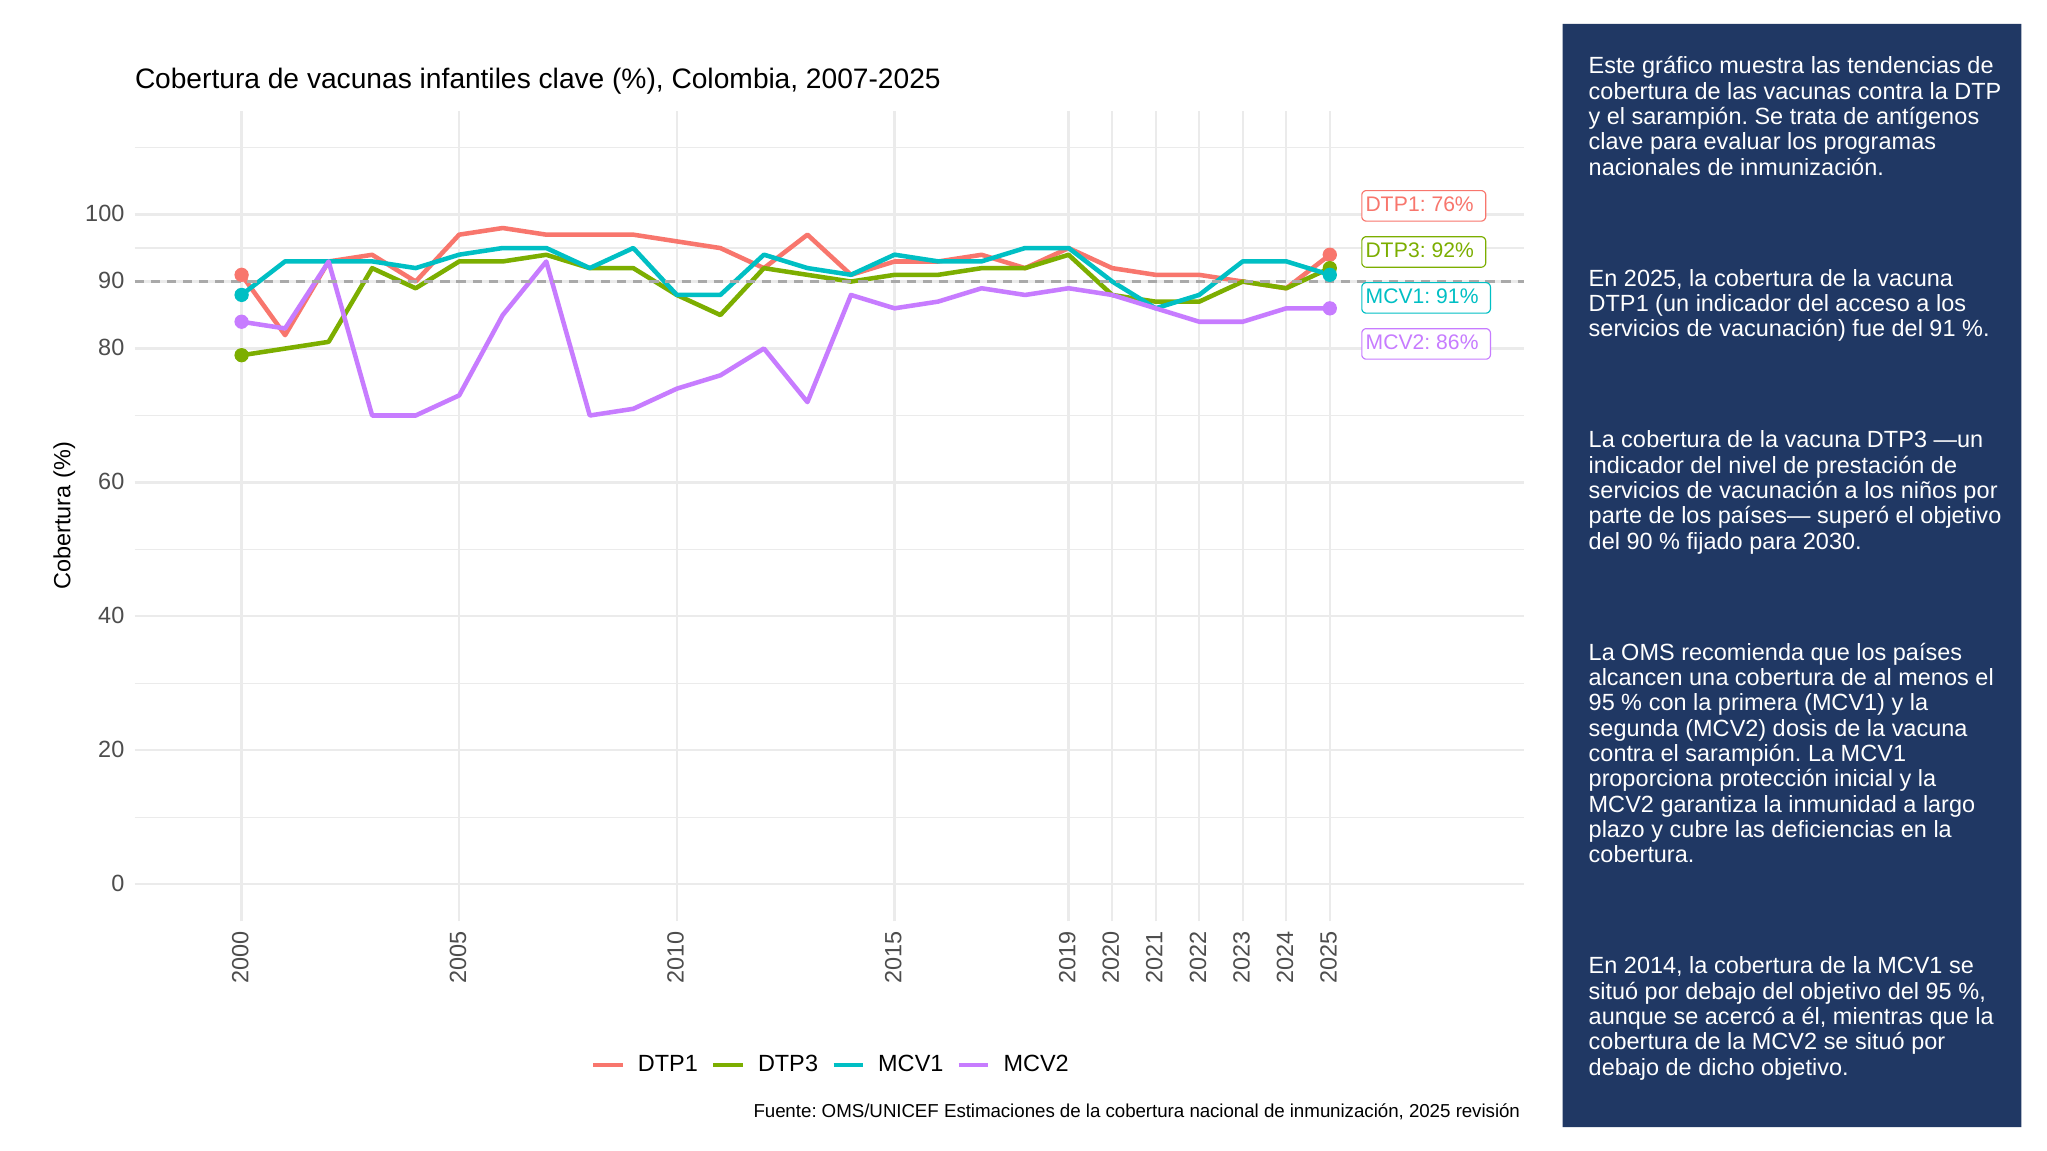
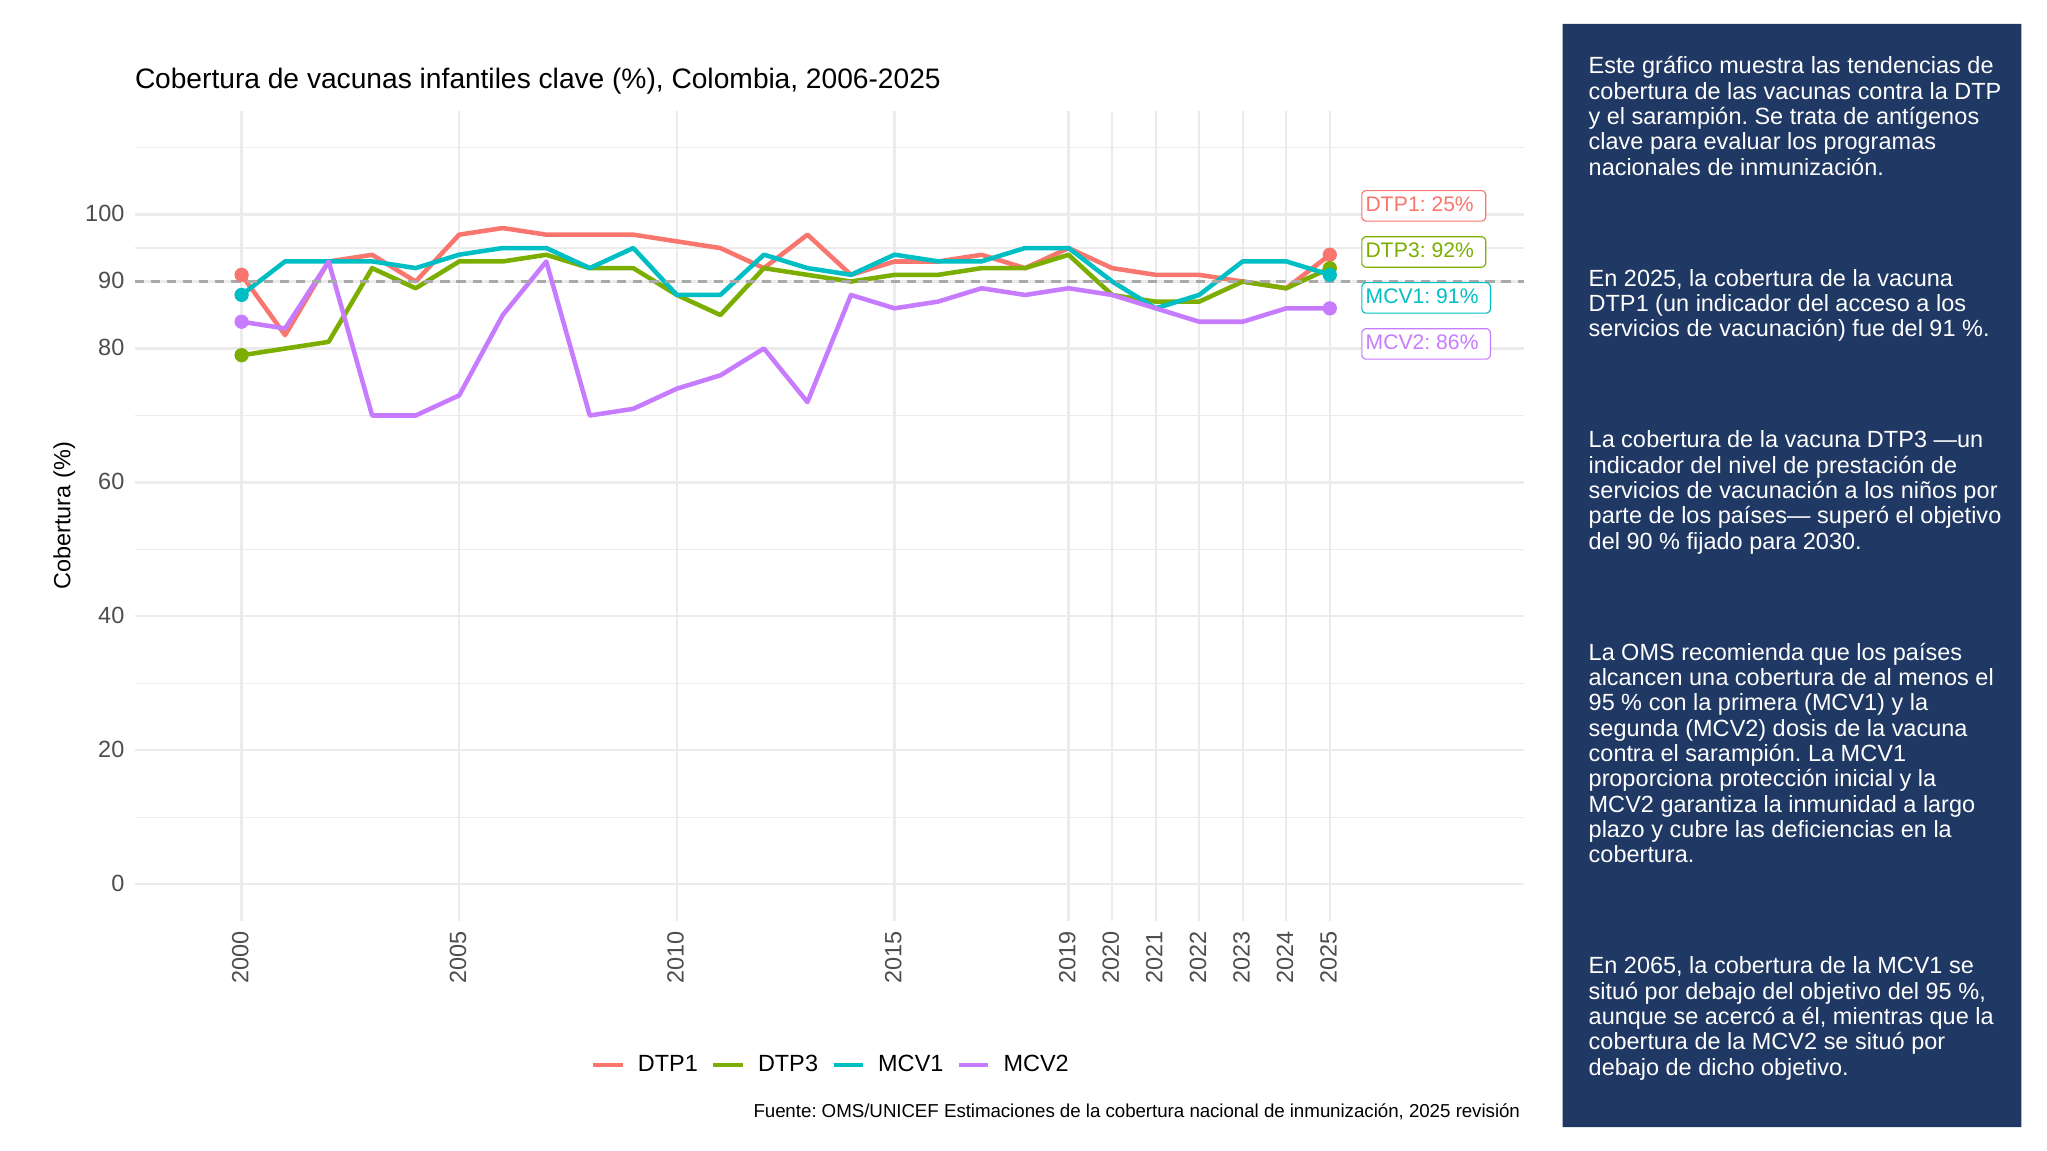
2007-2025: 2007-2025 -> 2006-2025
76%: 76% -> 25%
2014: 2014 -> 2065
